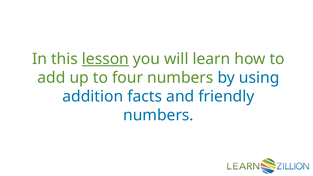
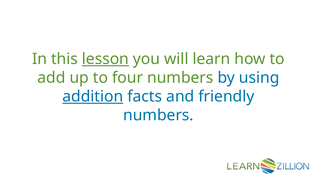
addition underline: none -> present
